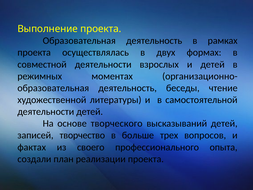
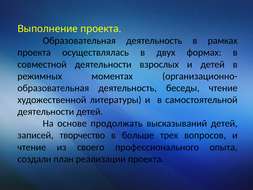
творческого: творческого -> продолжать
фактах at (32, 147): фактах -> чтение
